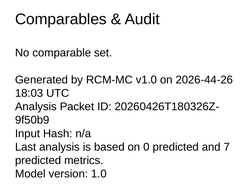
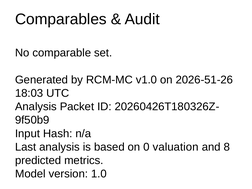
2026-44-26: 2026-44-26 -> 2026-51-26
0 predicted: predicted -> valuation
7: 7 -> 8
